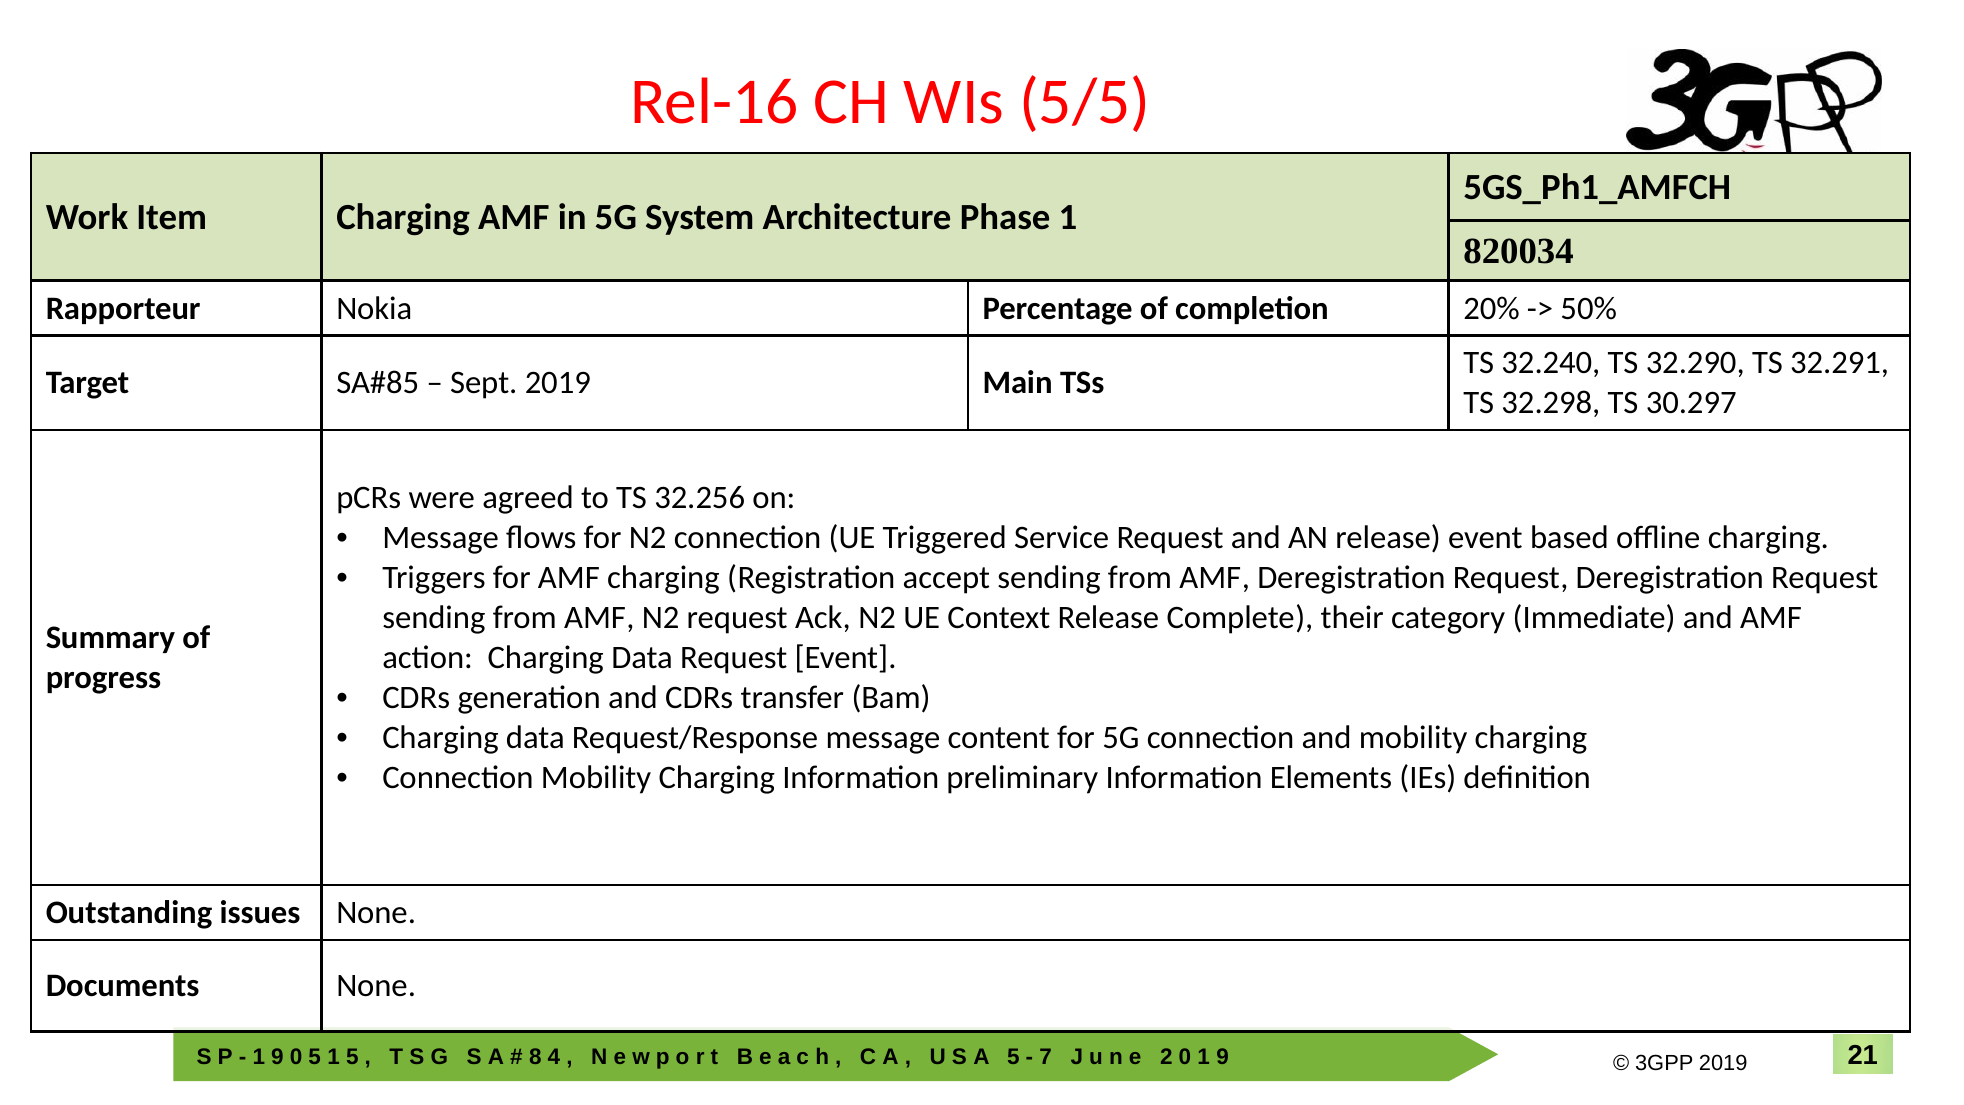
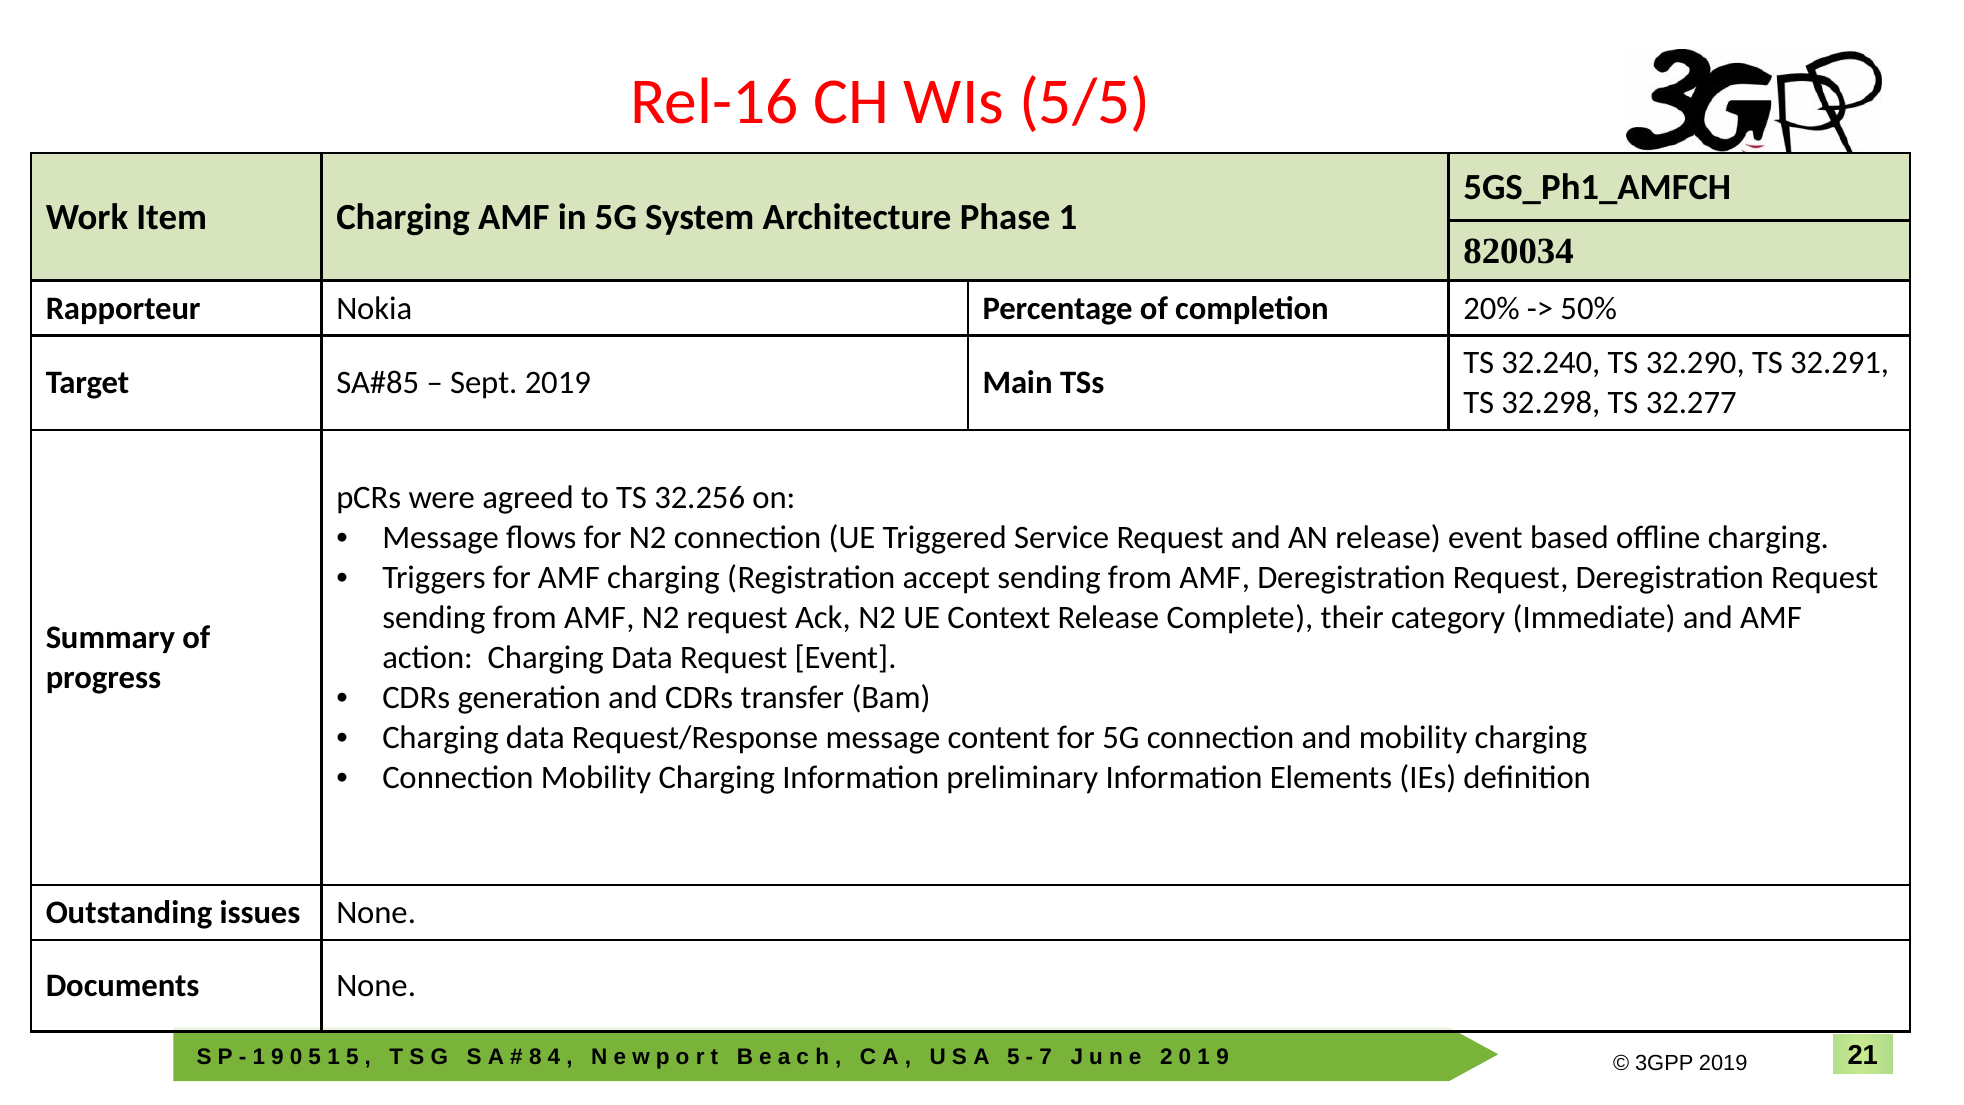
30.297: 30.297 -> 32.277
